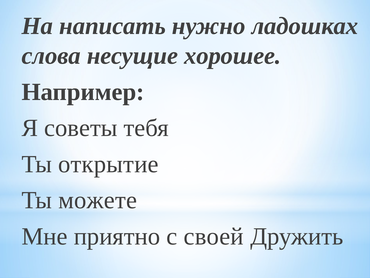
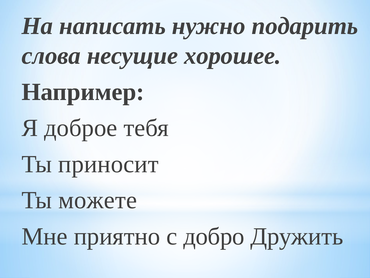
ладошках: ладошках -> подарить
советы: советы -> доброе
открытие: открытие -> приносит
своей: своей -> добро
